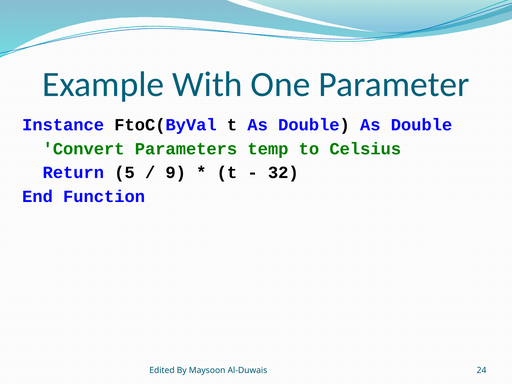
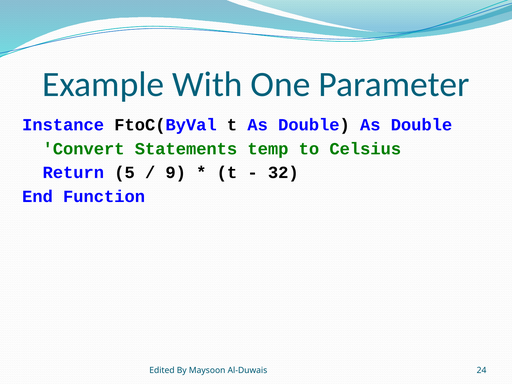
Parameters: Parameters -> Statements
